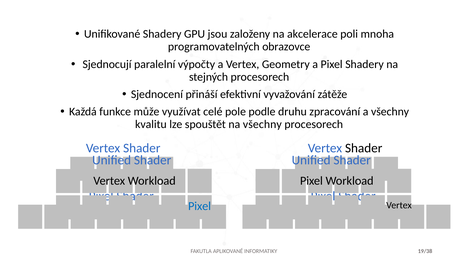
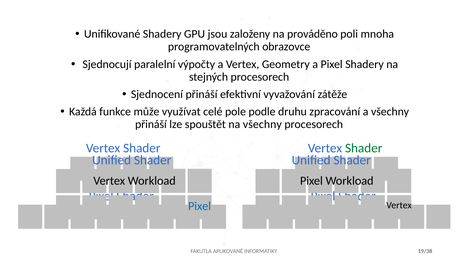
akcelerace: akcelerace -> prováděno
kvalitu at (151, 125): kvalitu -> přináší
Shader at (364, 148) colour: black -> green
